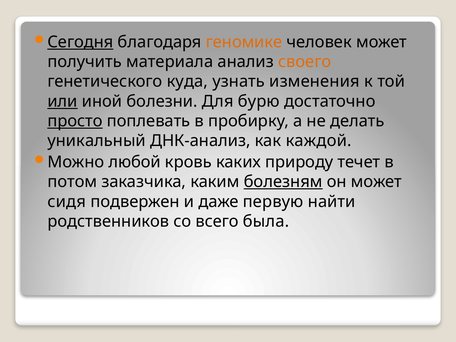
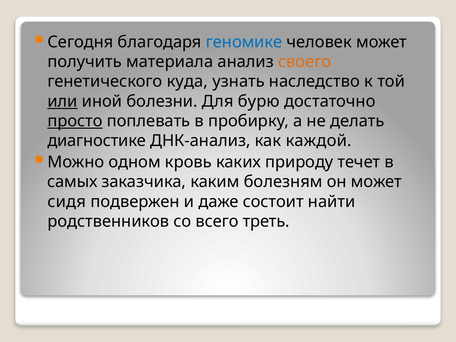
Сегодня underline: present -> none
геномике colour: orange -> blue
изменения: изменения -> наследство
уникальный: уникальный -> диагностике
любой: любой -> одном
потом: потом -> самых
болезням underline: present -> none
первую: первую -> состоит
была: была -> треть
